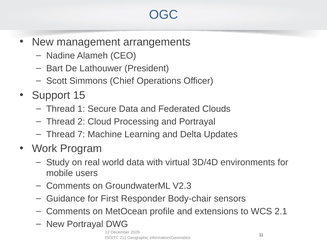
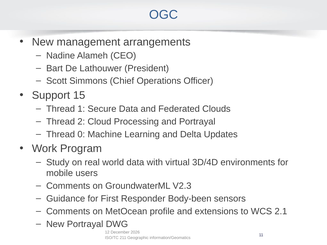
7: 7 -> 0
Body-chair: Body-chair -> Body-been
